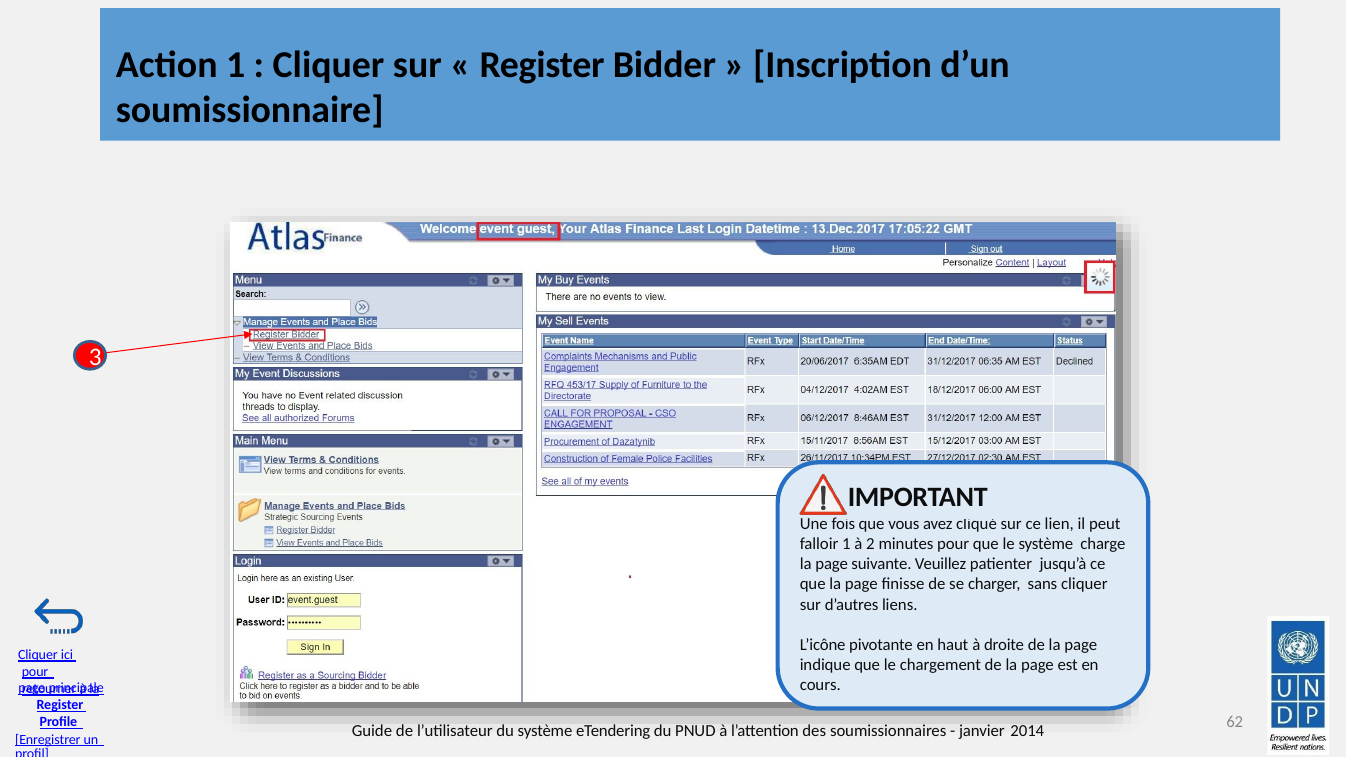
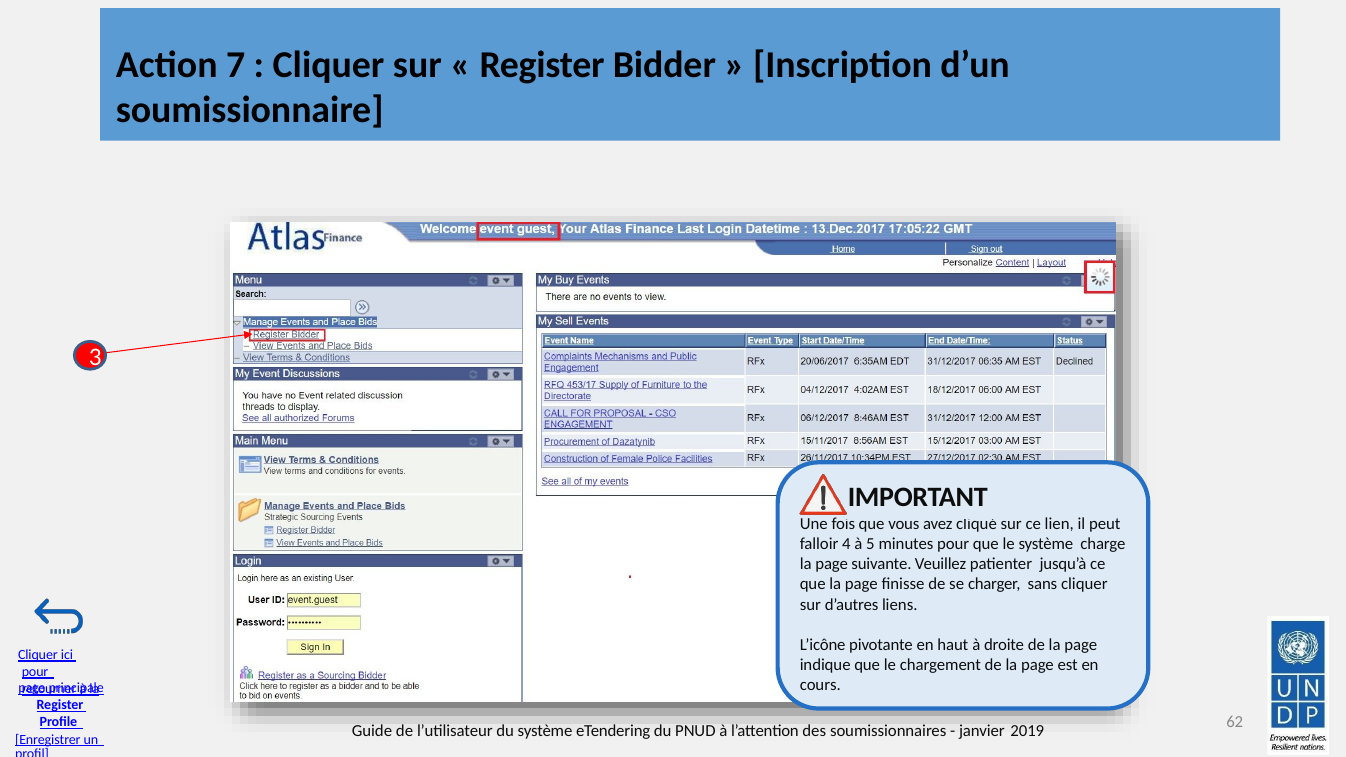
Action 1: 1 -> 7
falloir 1: 1 -> 4
2: 2 -> 5
2014: 2014 -> 2019
